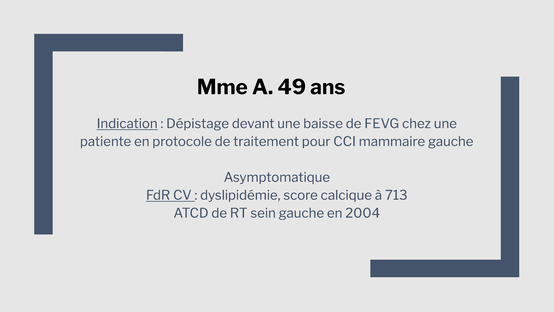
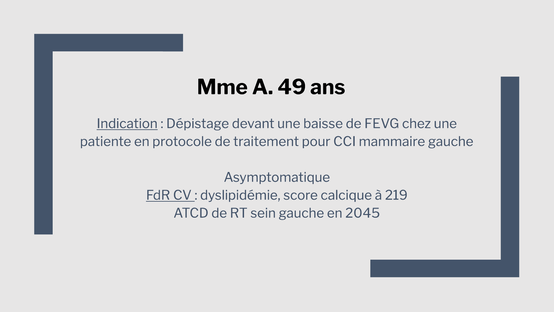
713: 713 -> 219
2004: 2004 -> 2045
